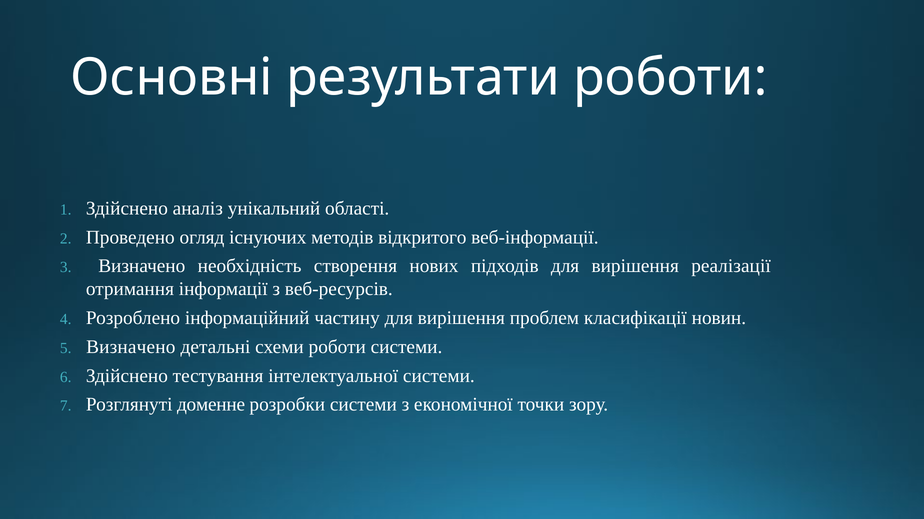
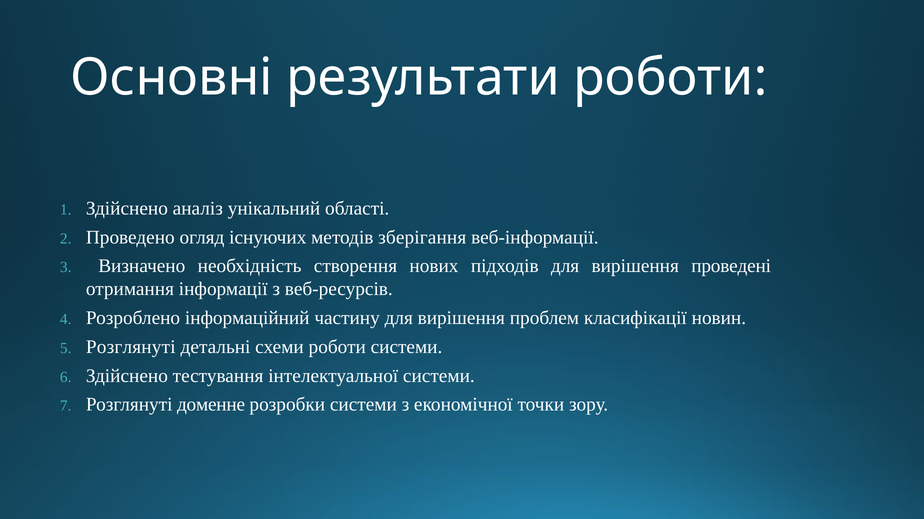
відкритого: відкритого -> зберігання
реалізації: реалізації -> проведені
Визначено at (131, 347): Визначено -> Розглянуті
